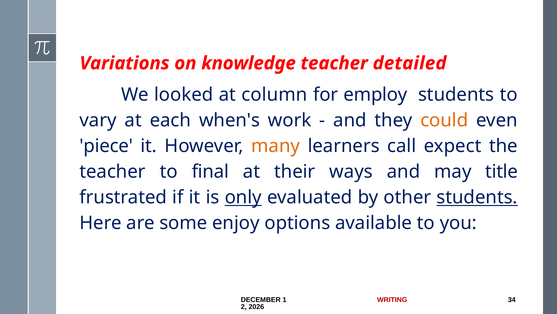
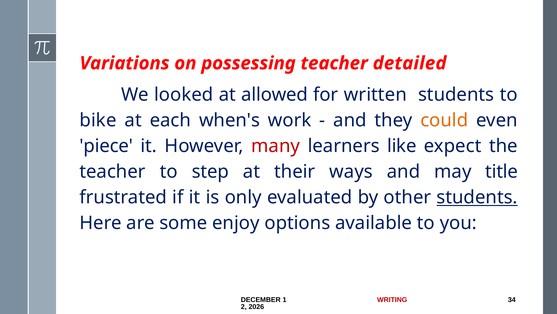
knowledge: knowledge -> possessing
column: column -> allowed
employ: employ -> written
vary: vary -> bike
many colour: orange -> red
call: call -> like
final: final -> step
only underline: present -> none
